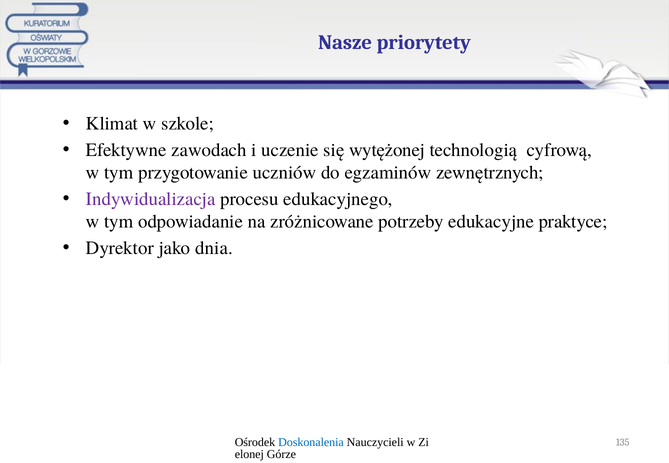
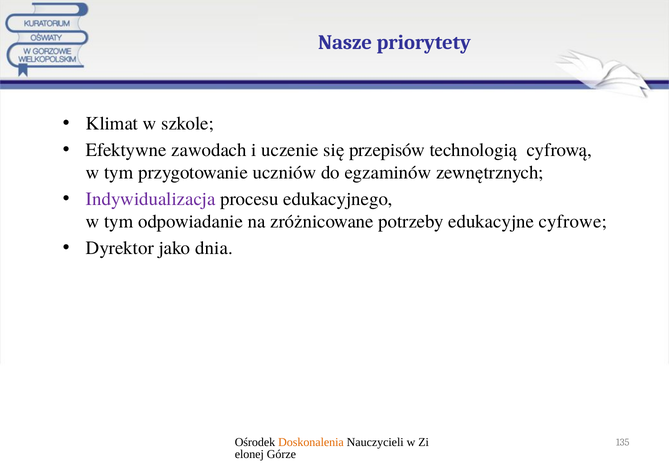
wytężonej: wytężonej -> przepisów
praktyce: praktyce -> cyfrowe
Doskonalenia colour: blue -> orange
